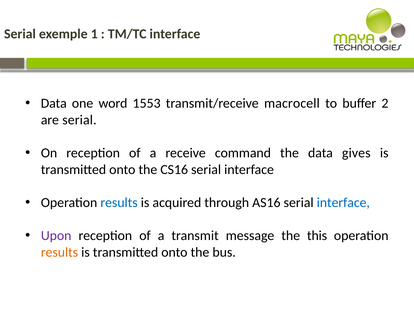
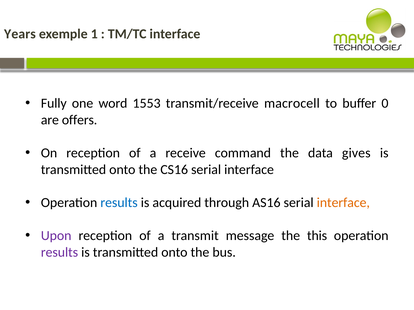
Serial at (20, 34): Serial -> Years
Data at (54, 104): Data -> Fully
2: 2 -> 0
are serial: serial -> offers
interface at (343, 203) colour: blue -> orange
results at (59, 253) colour: orange -> purple
